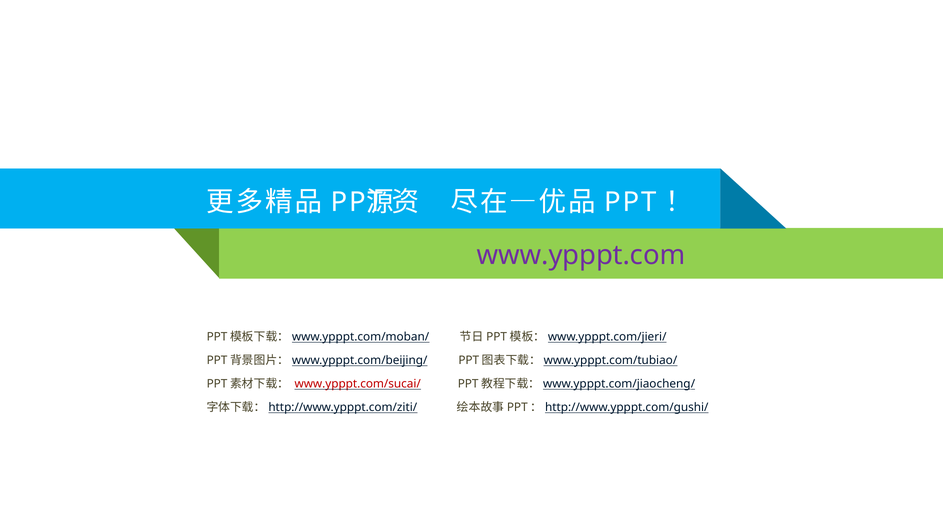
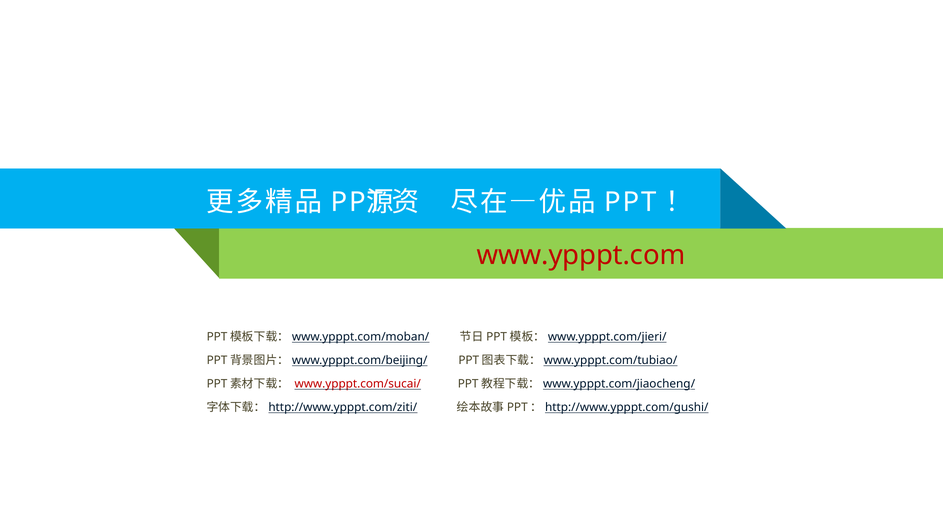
www.ypppt.com colour: purple -> red
